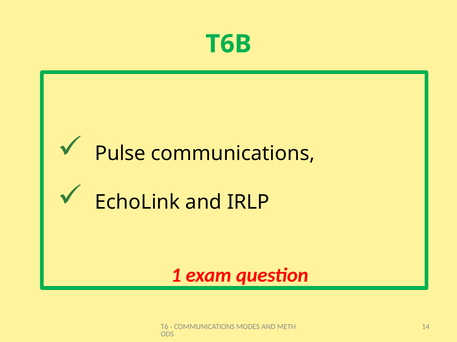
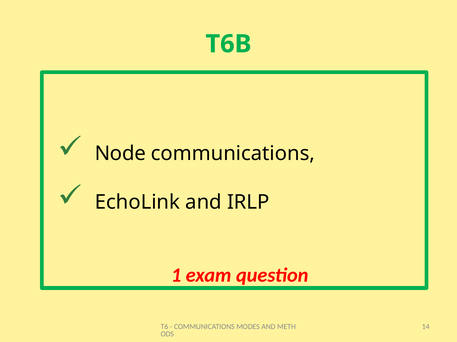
Pulse: Pulse -> Node
